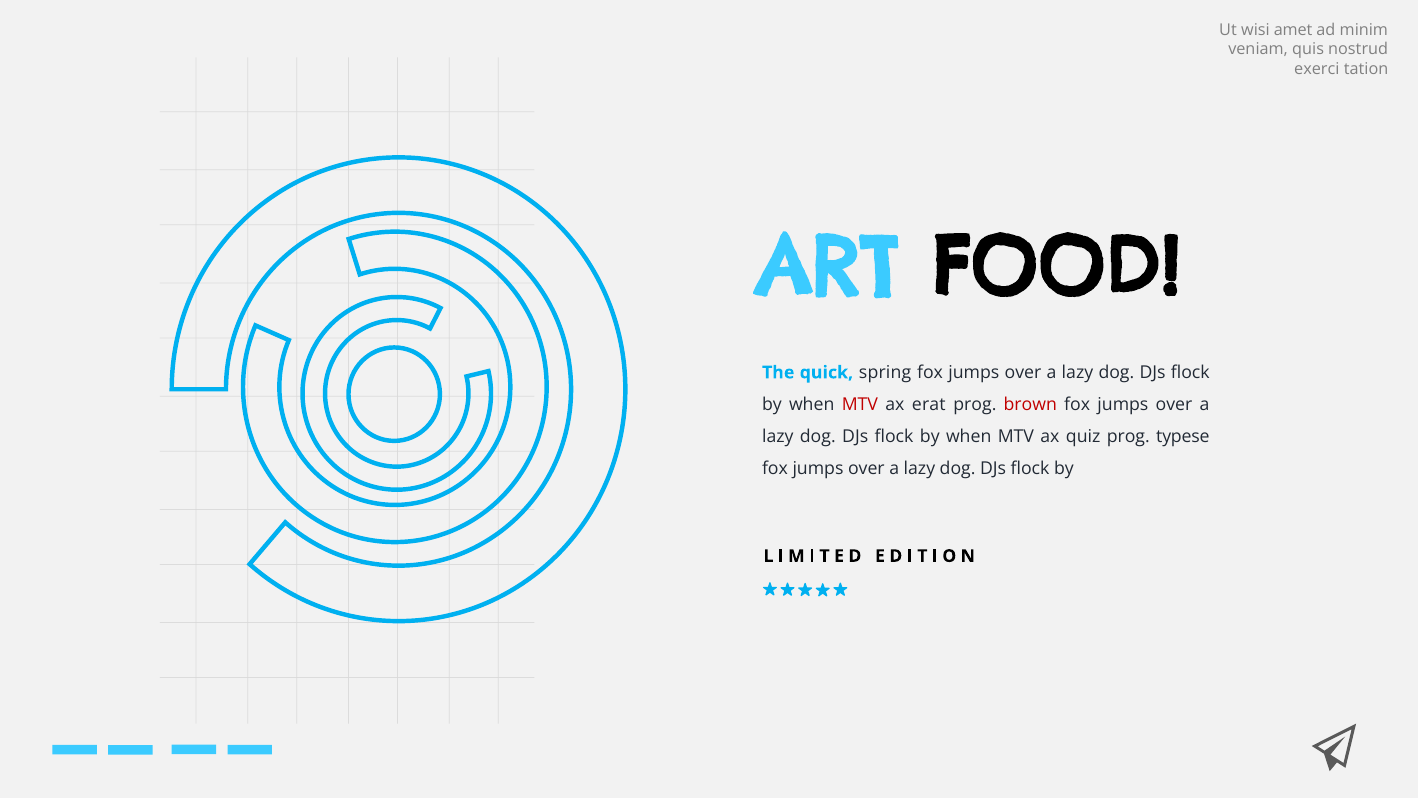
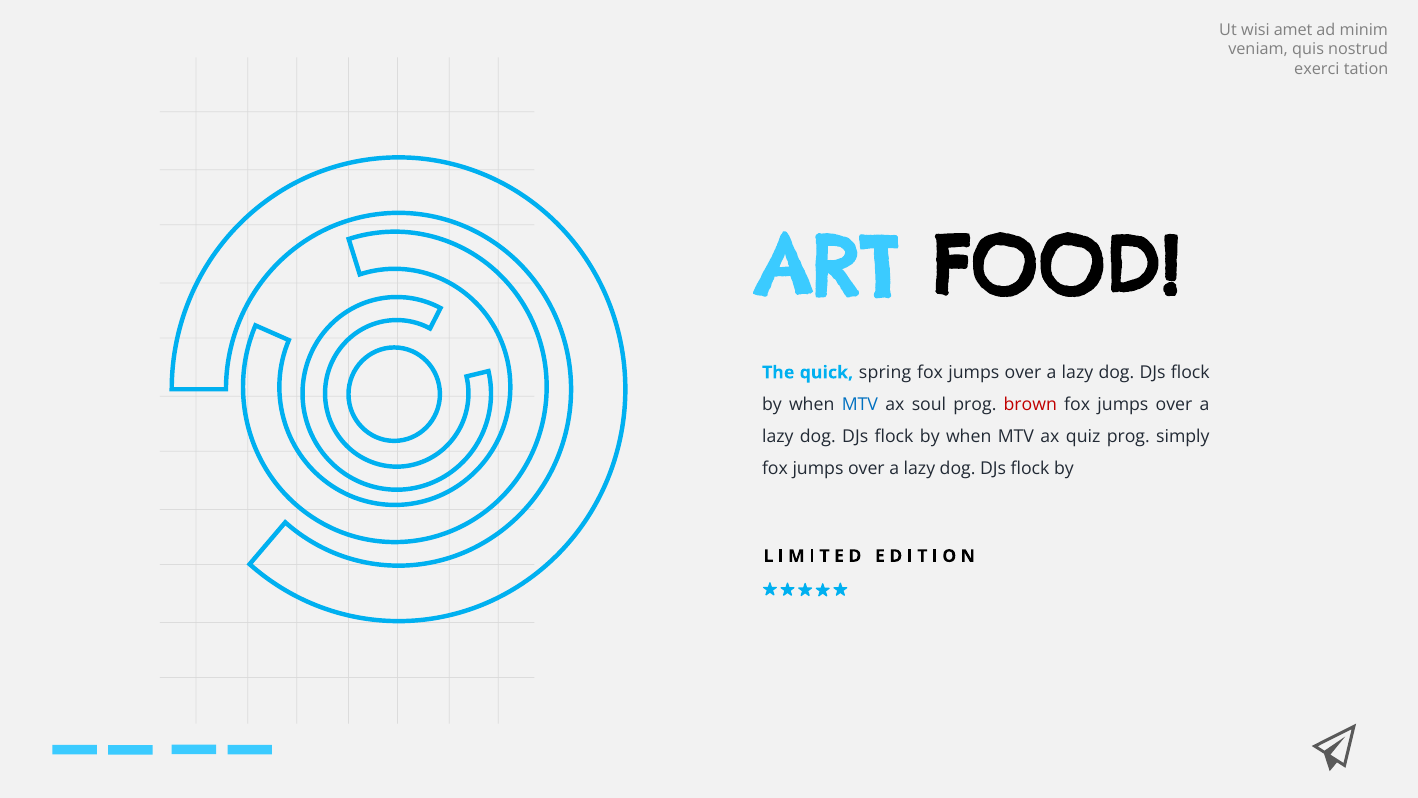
MTV at (860, 404) colour: red -> blue
erat: erat -> soul
typese: typese -> simply
